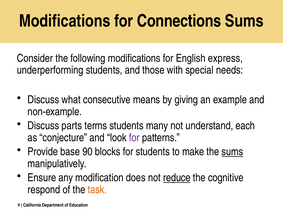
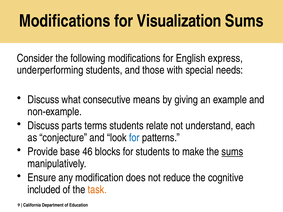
Connections: Connections -> Visualization
many: many -> relate
for at (134, 138) colour: purple -> blue
90: 90 -> 46
reduce underline: present -> none
respond: respond -> included
